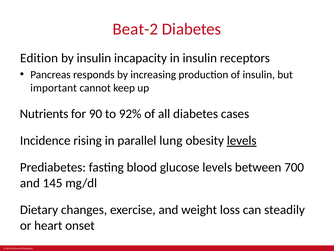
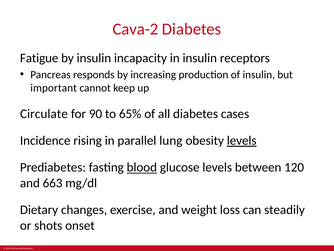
Beat-2: Beat-2 -> Cava-2
Edition: Edition -> Fatigue
Nutrients: Nutrients -> Circulate
92%: 92% -> 65%
blood underline: none -> present
700: 700 -> 120
145: 145 -> 663
heart: heart -> shots
